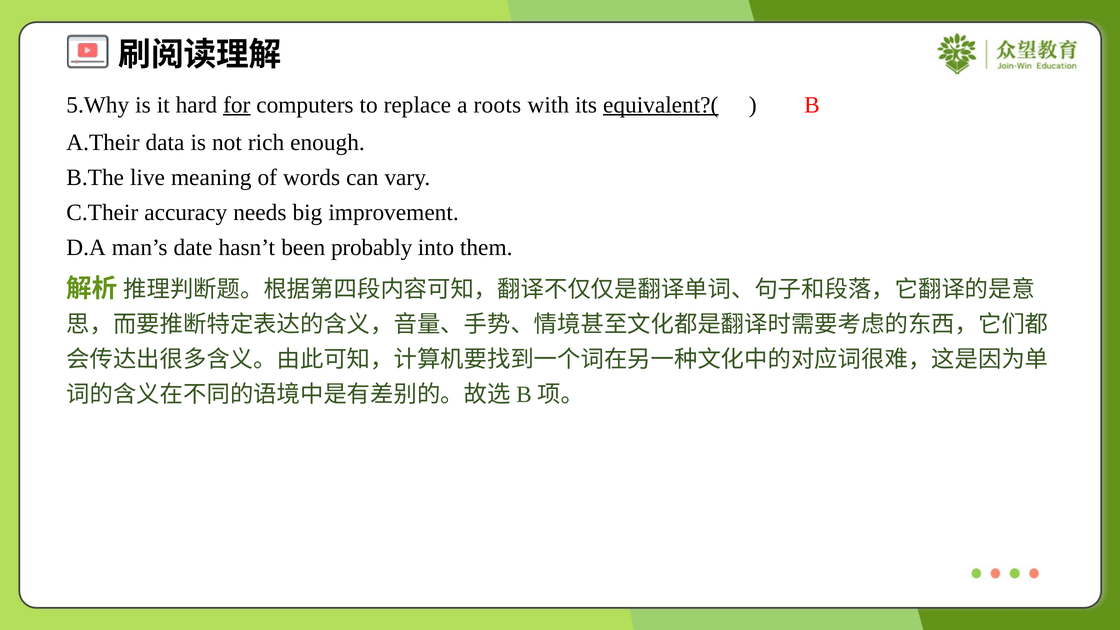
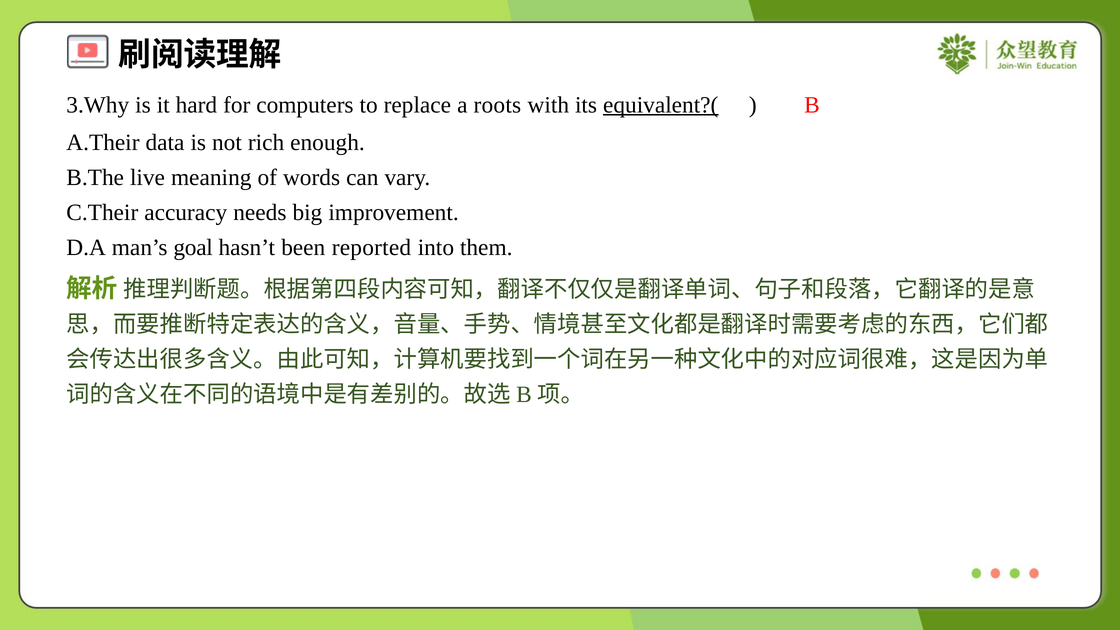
5.Why: 5.Why -> 3.Why
for underline: present -> none
date: date -> goal
probably: probably -> reported
